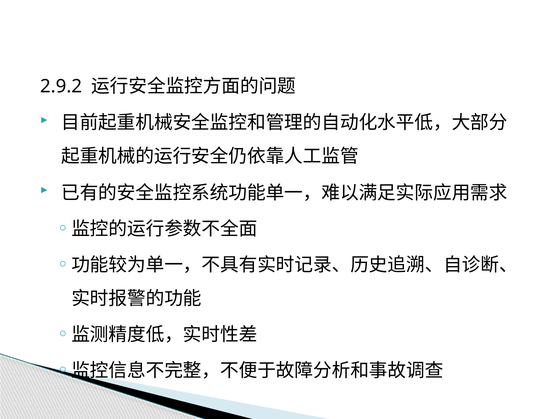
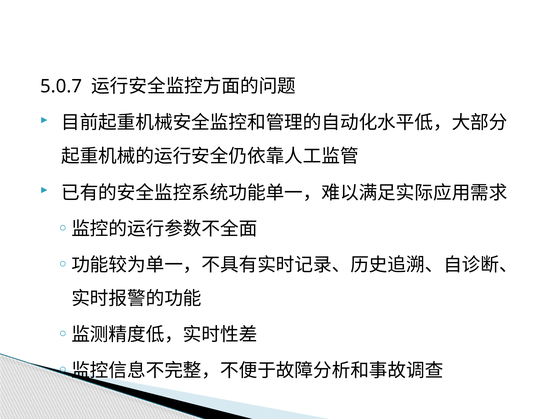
2.9.2: 2.9.2 -> 5.0.7
